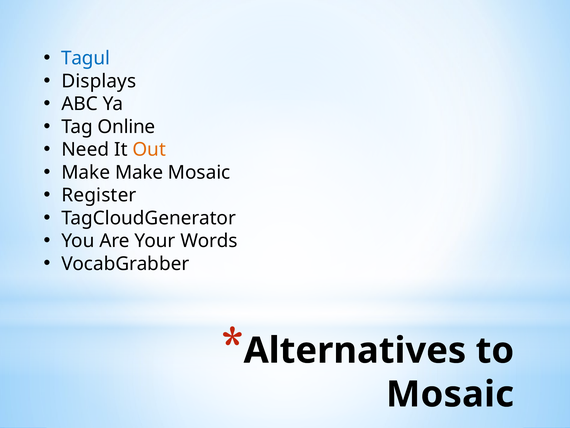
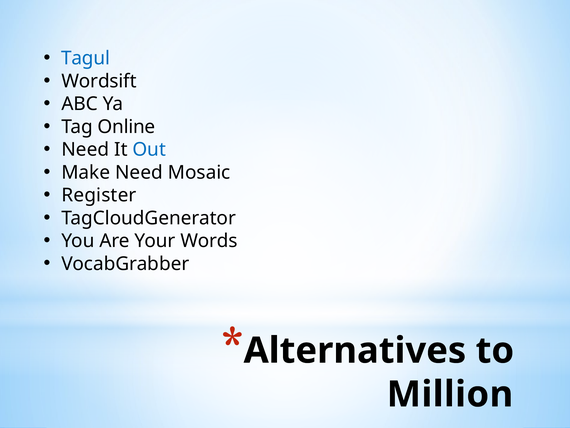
Displays: Displays -> Wordsift
Out colour: orange -> blue
Make Make: Make -> Need
Mosaic at (450, 394): Mosaic -> Million
